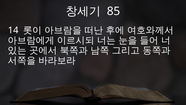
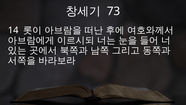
85: 85 -> 73
